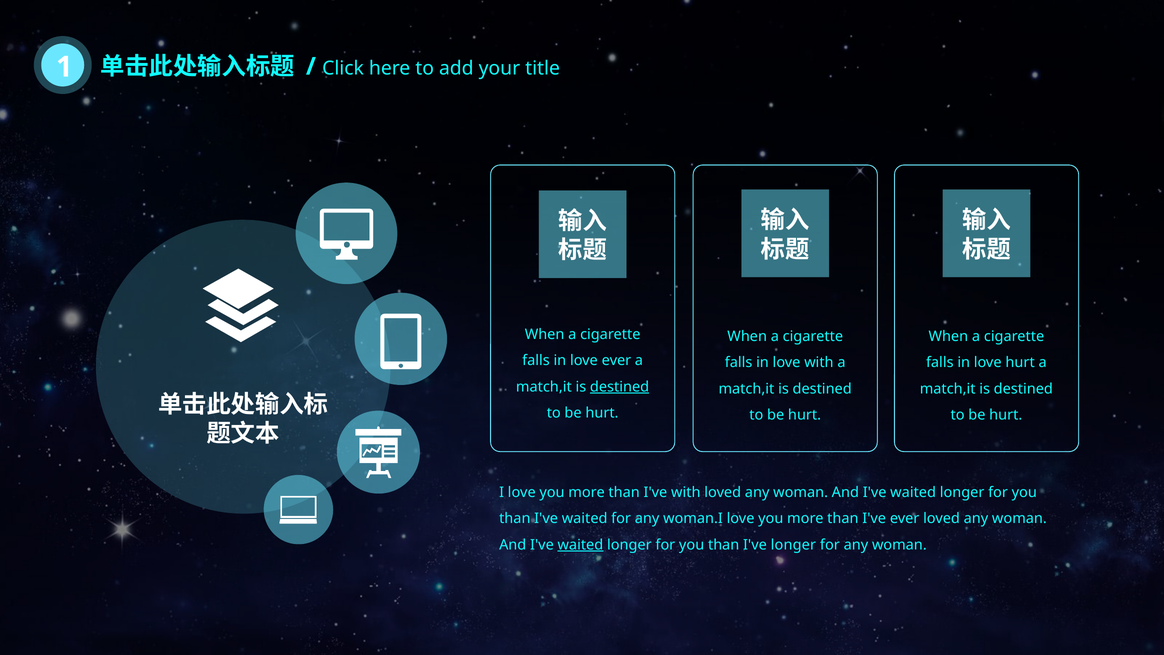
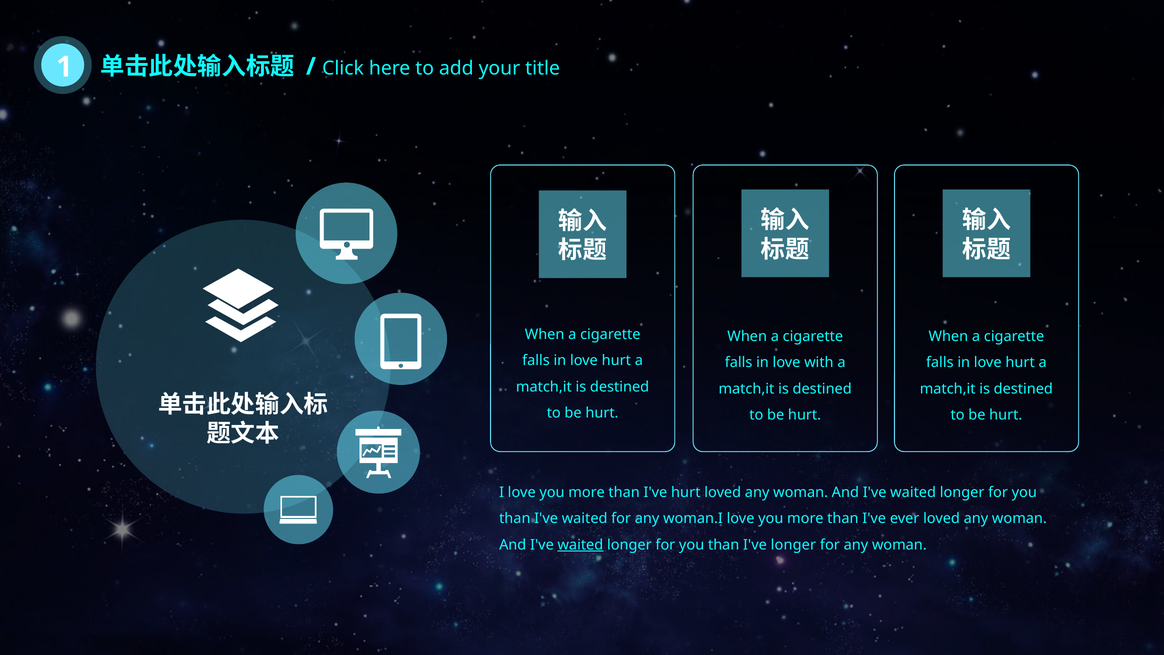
ever at (616, 361): ever -> hurt
destined at (620, 387) underline: present -> none
I've with: with -> hurt
